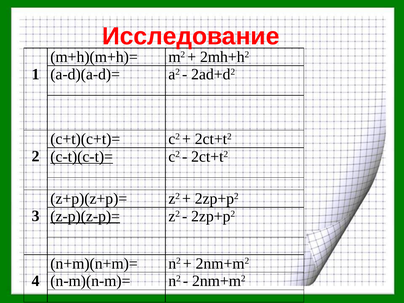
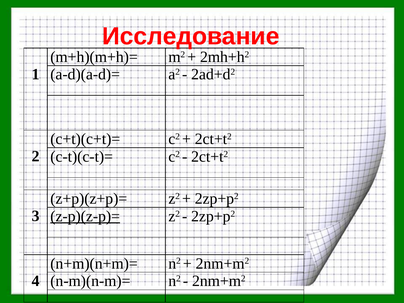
c-t)(c-t)= underline: present -> none
